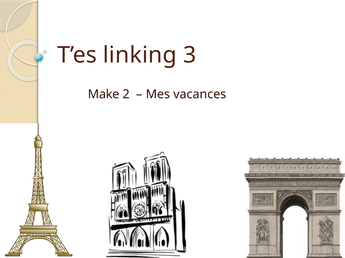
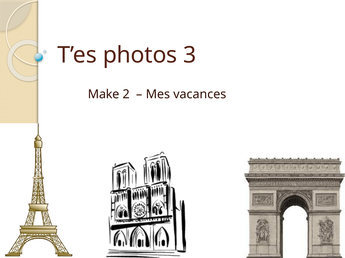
linking: linking -> photos
